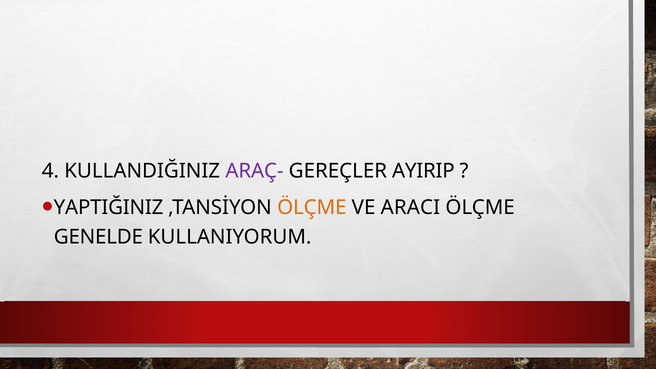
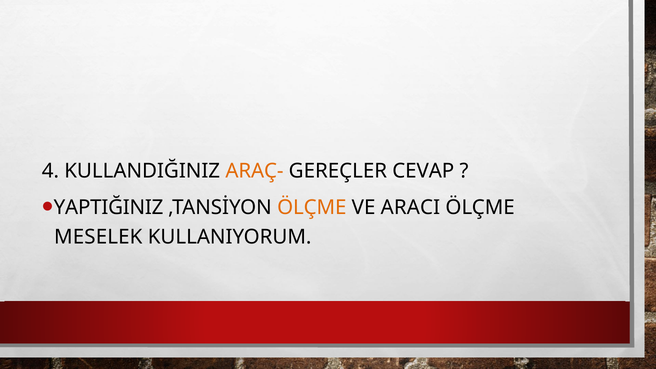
ARAÇ- colour: purple -> orange
AYIRIP: AYIRIP -> CEVAP
GENELDE: GENELDE -> MESELEK
